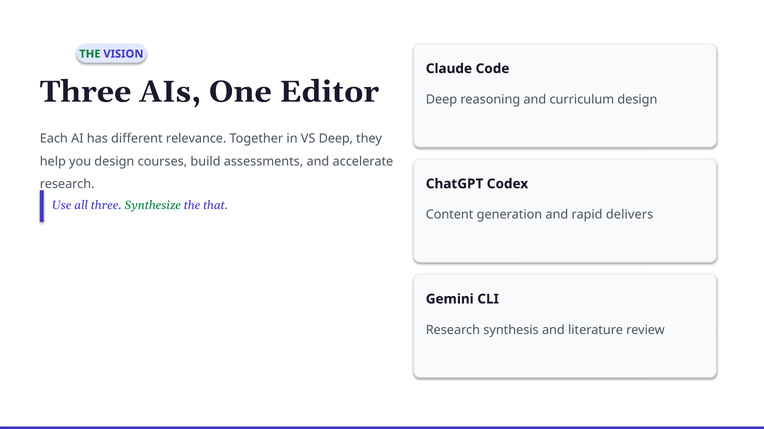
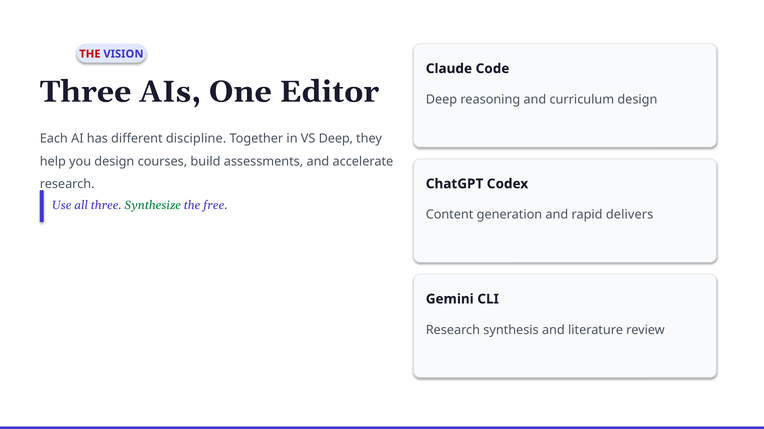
THE at (90, 54) colour: green -> red
relevance: relevance -> discipline
that: that -> free
